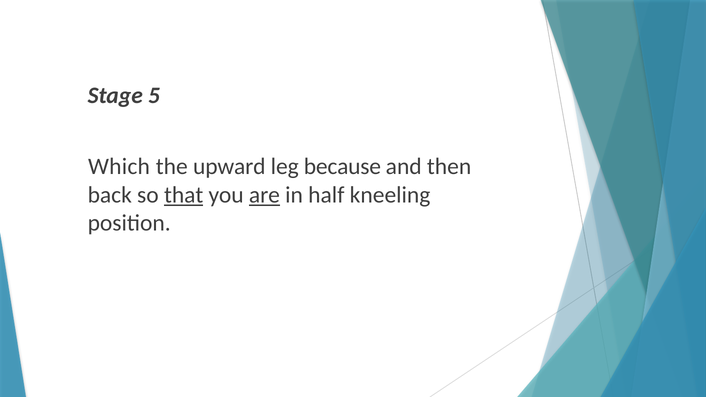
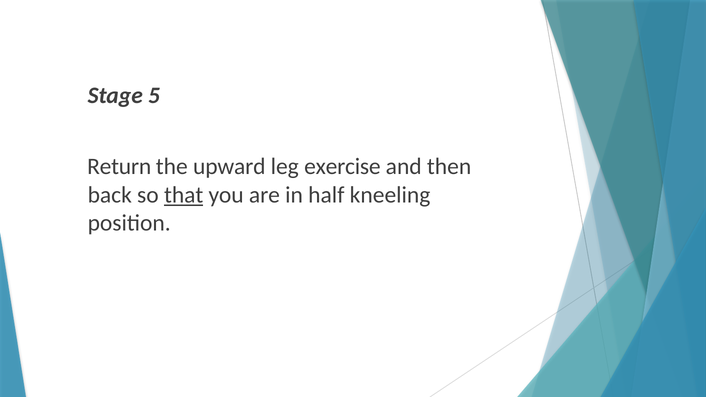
Which: Which -> Return
because: because -> exercise
are underline: present -> none
